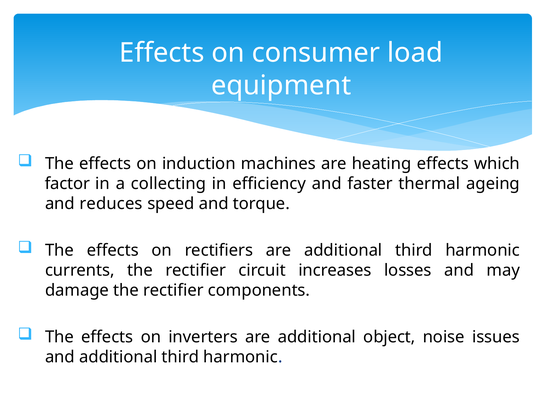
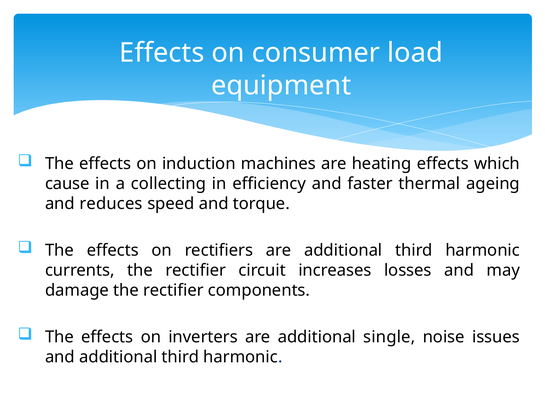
factor: factor -> cause
object: object -> single
